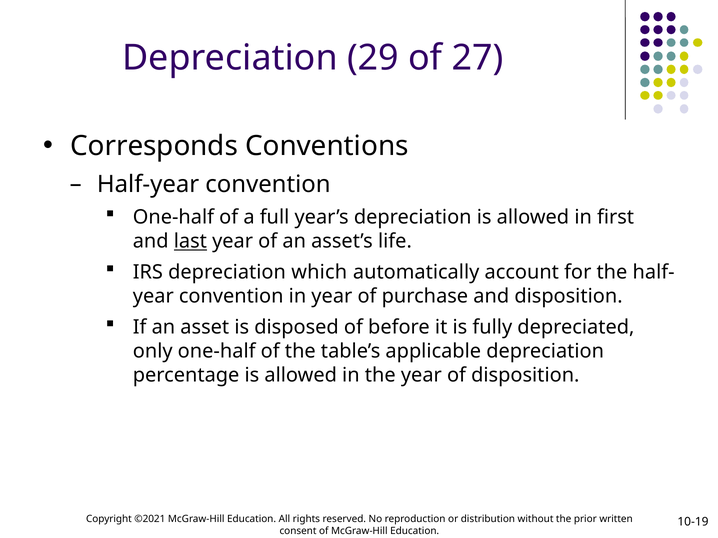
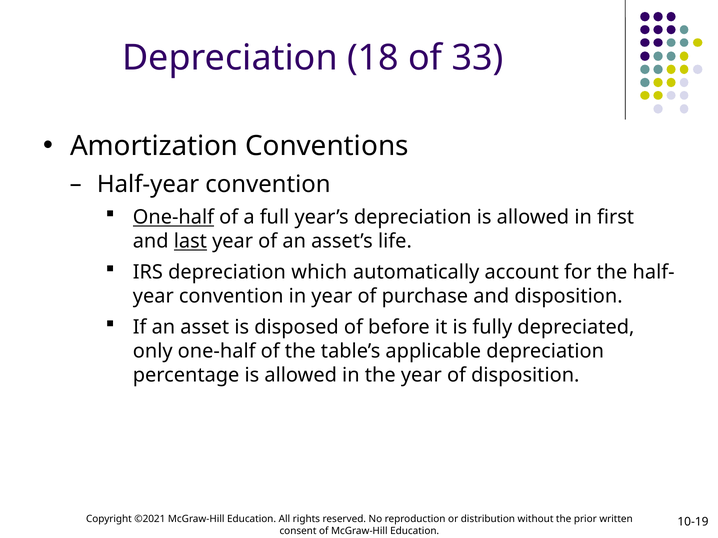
29: 29 -> 18
27: 27 -> 33
Corresponds: Corresponds -> Amortization
One-half at (173, 218) underline: none -> present
